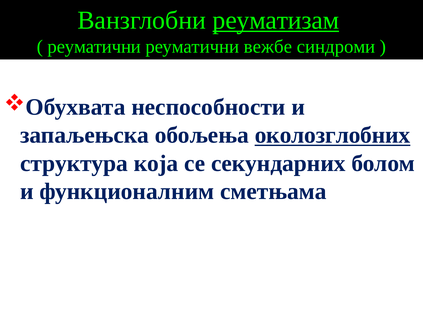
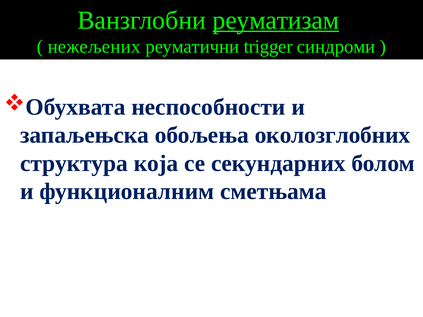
реуматични at (94, 47): реуматични -> нежељених
вежбе: вежбе -> trigger
околозглобних underline: present -> none
